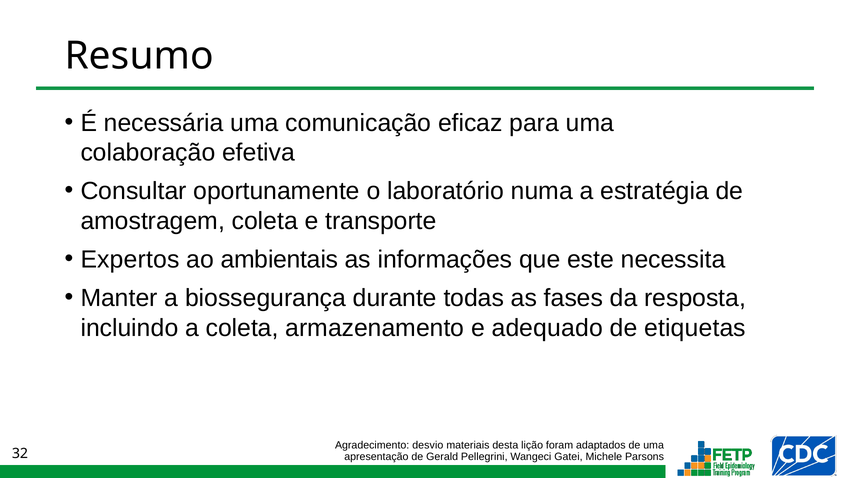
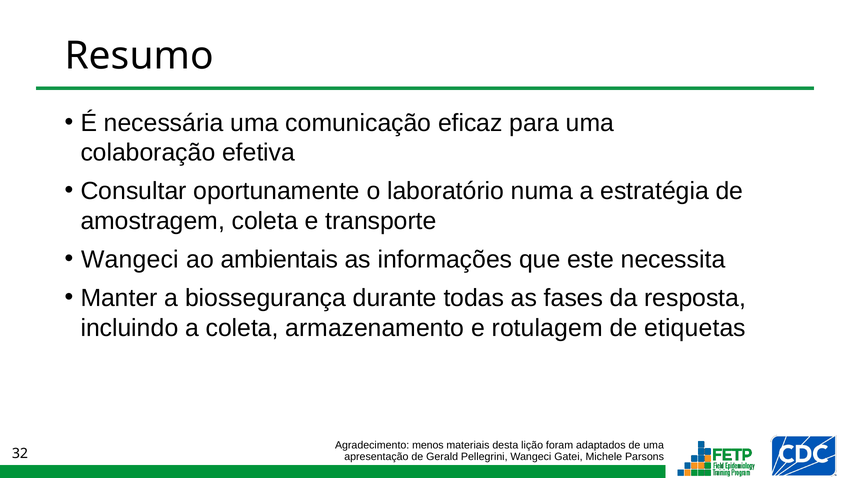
Expertos at (130, 260): Expertos -> Wangeci
adequado: adequado -> rotulagem
desvio: desvio -> menos
